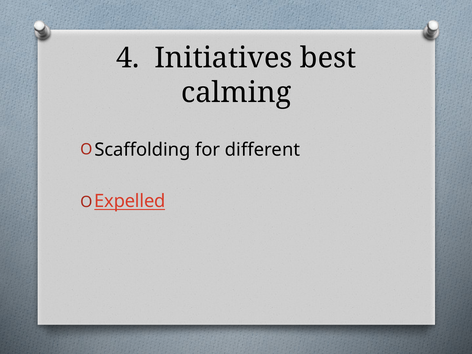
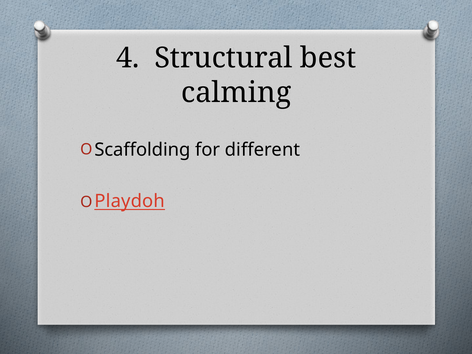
Initiatives: Initiatives -> Structural
Expelled: Expelled -> Playdoh
